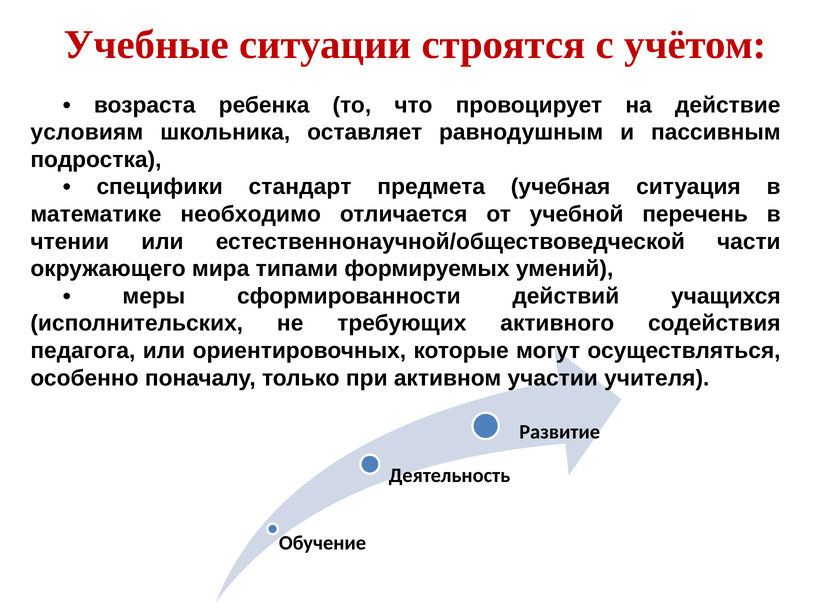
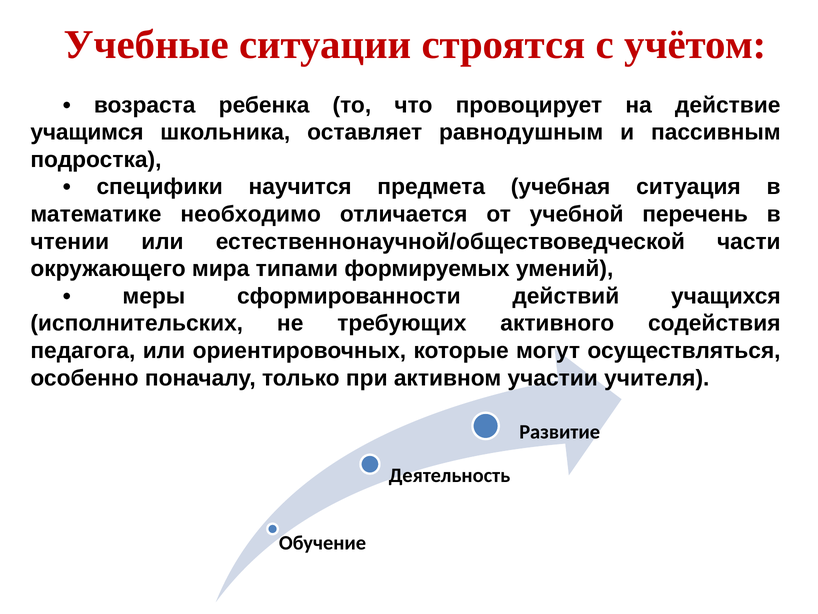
условиям: условиям -> учащимся
стандарт: стандарт -> научится
